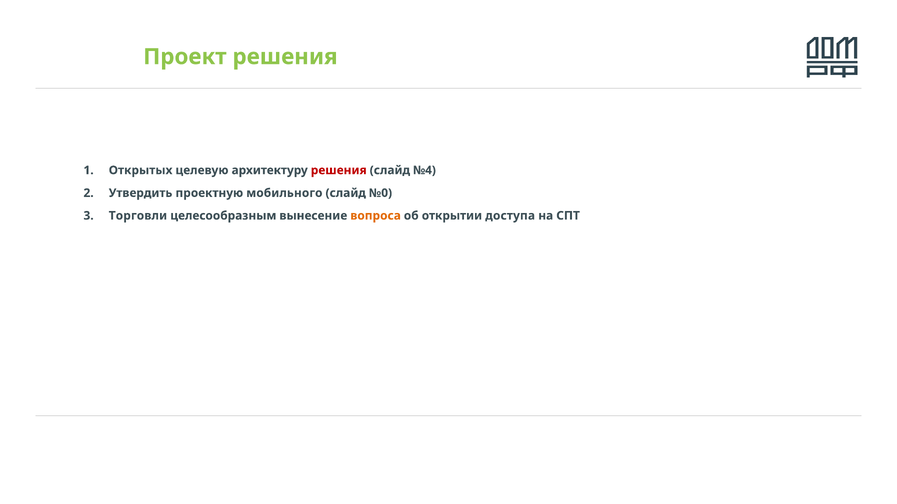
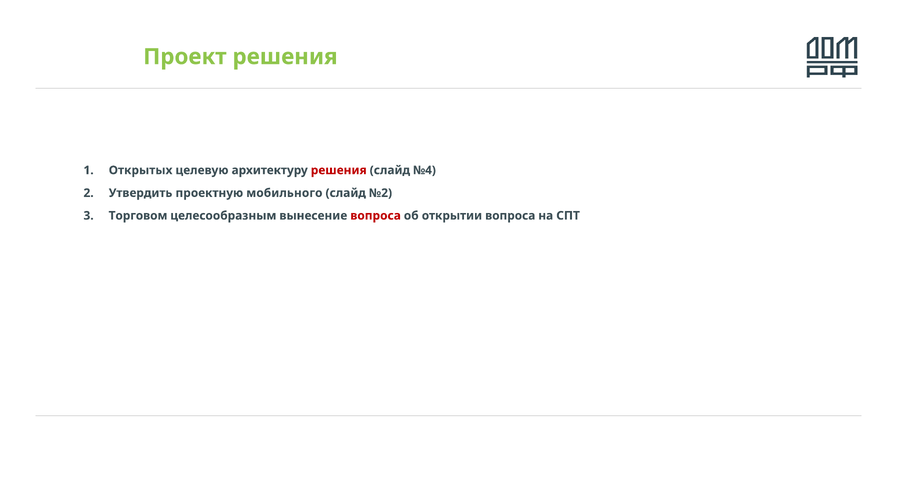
№0: №0 -> №2
Торговли: Торговли -> Торговом
вопроса at (376, 216) colour: orange -> red
открытии доступа: доступа -> вопроса
